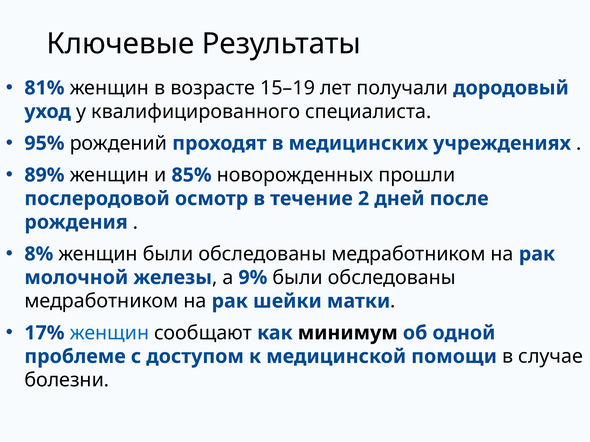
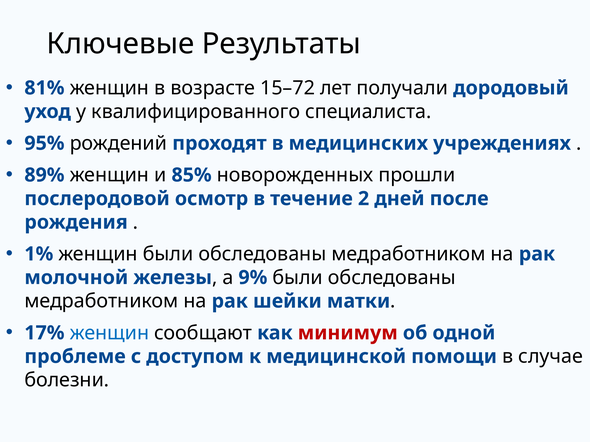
15–19: 15–19 -> 15–72
8%: 8% -> 1%
минимум colour: black -> red
